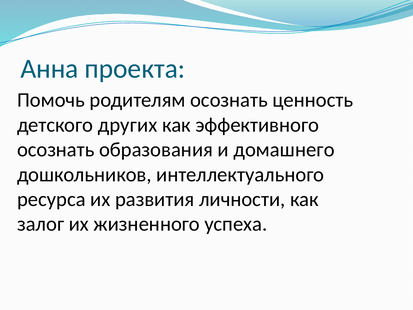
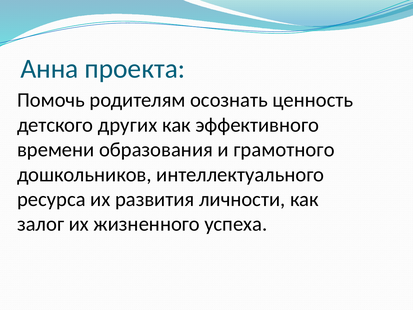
осознать at (56, 150): осознать -> времени
домашнего: домашнего -> грамотного
